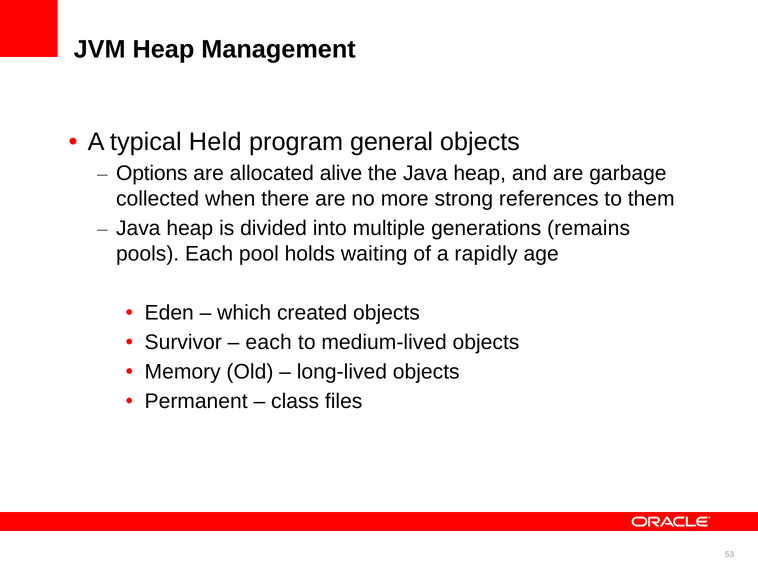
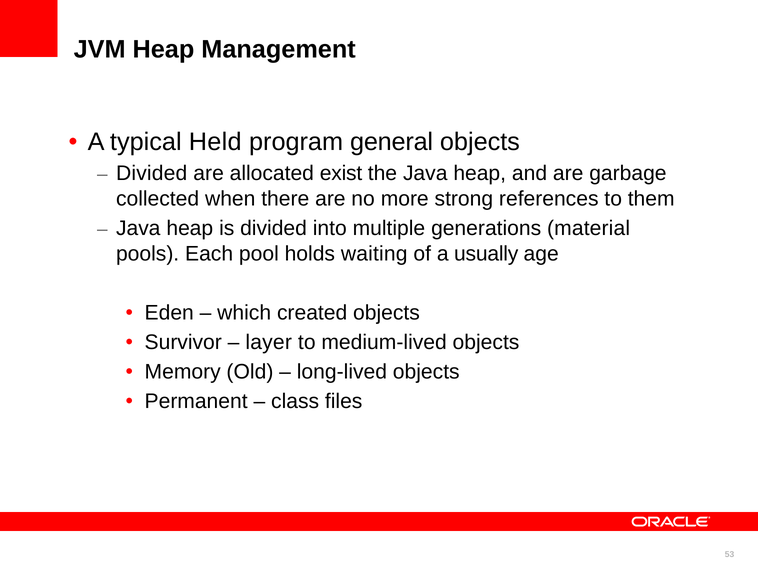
Options at (152, 173): Options -> Divided
alive: alive -> exist
remains: remains -> material
rapidly: rapidly -> usually
each at (269, 342): each -> layer
